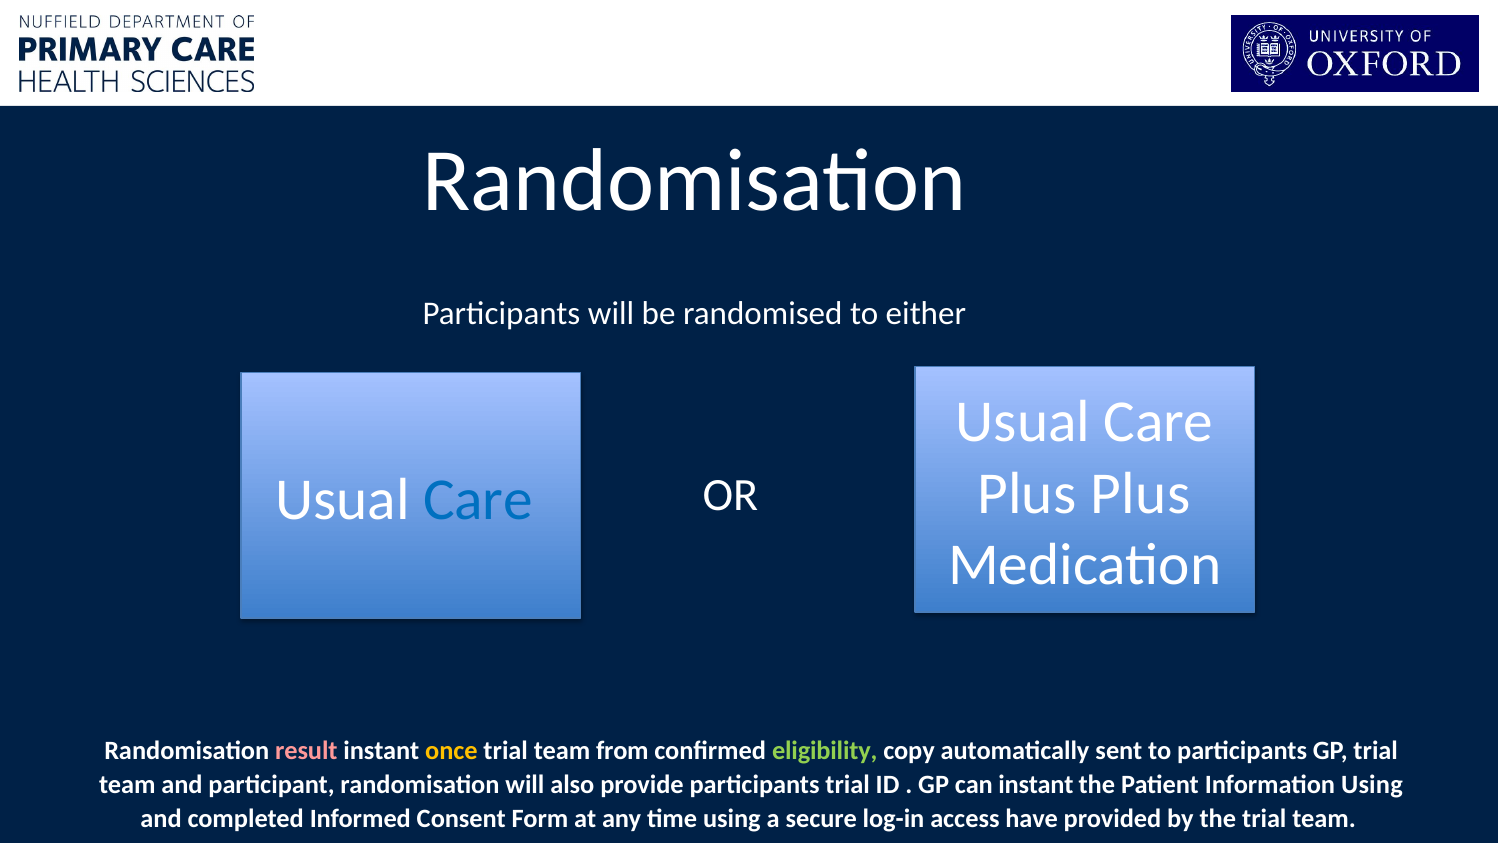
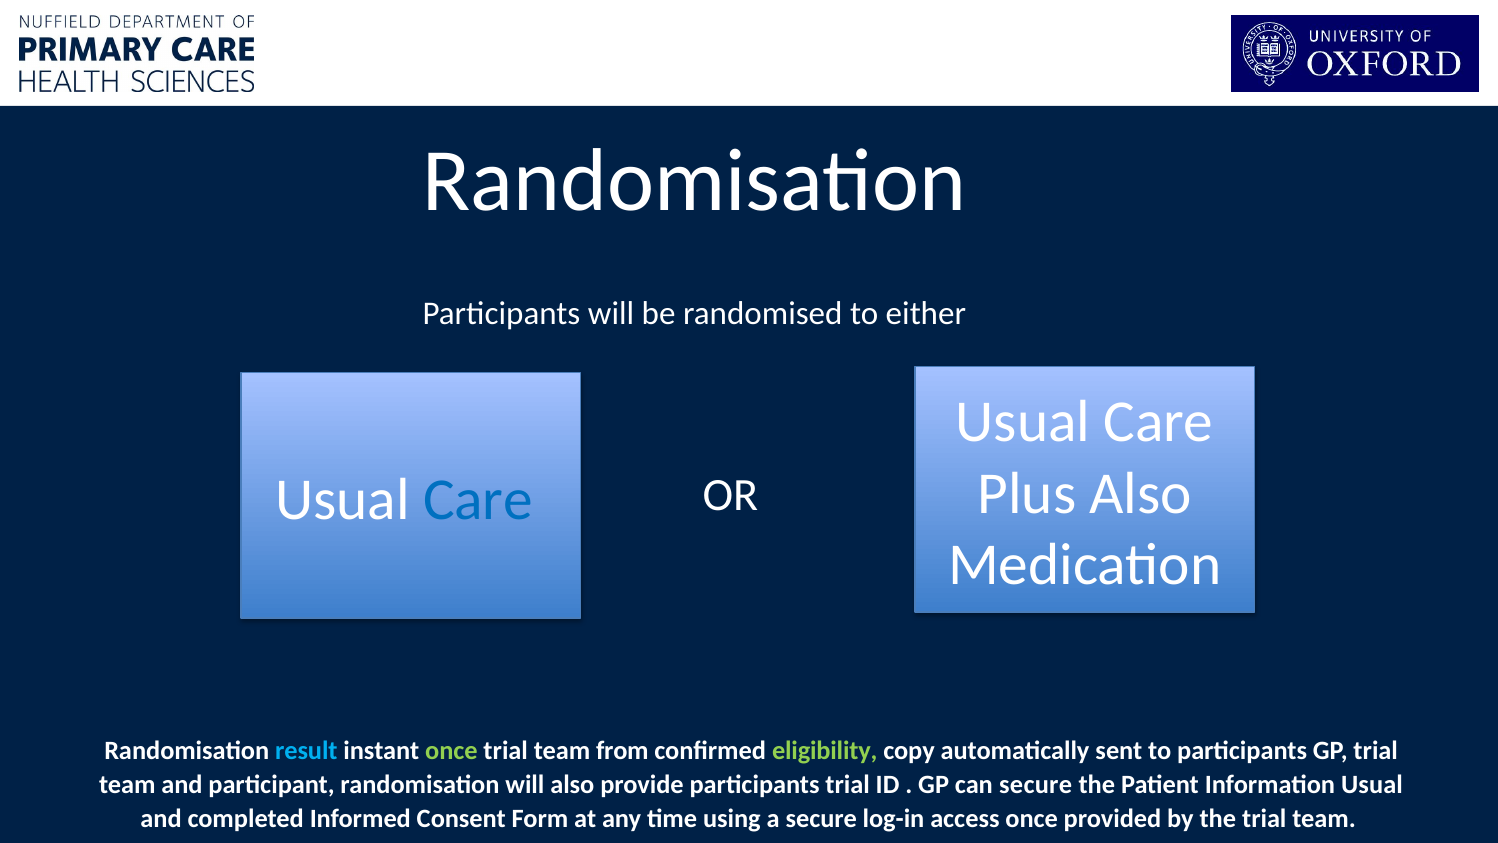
Plus Plus: Plus -> Also
result colour: pink -> light blue
once at (451, 751) colour: yellow -> light green
can instant: instant -> secure
Information Using: Using -> Usual
access have: have -> once
